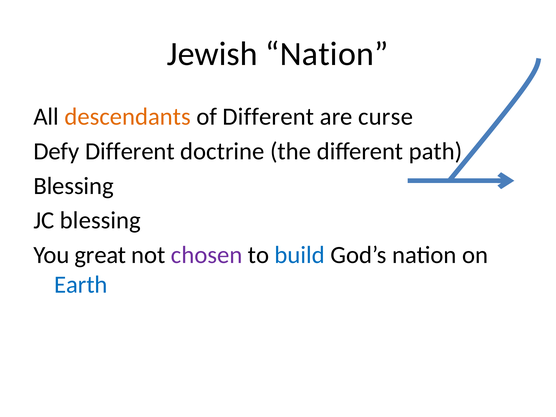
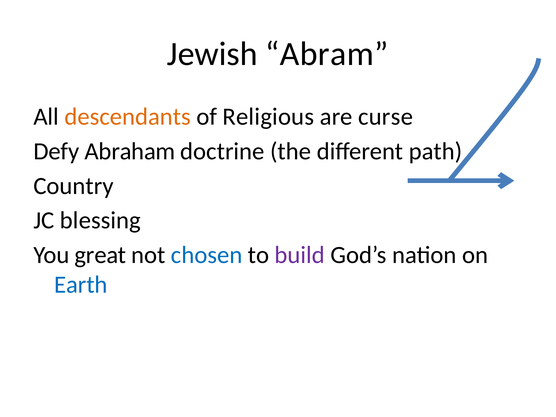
Jewish Nation: Nation -> Abram
of Different: Different -> Religious
Defy Different: Different -> Abraham
Blessing at (74, 186): Blessing -> Country
chosen colour: purple -> blue
build colour: blue -> purple
